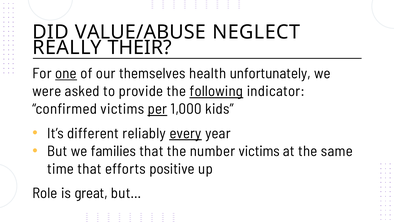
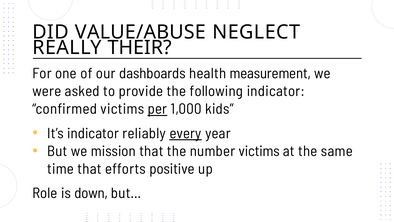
one underline: present -> none
themselves: themselves -> dashboards
unfortunately: unfortunately -> measurement
following underline: present -> none
It’s different: different -> indicator
families: families -> mission
great: great -> down
